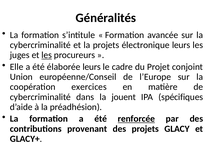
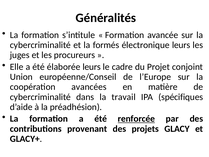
la projets: projets -> formés
les at (47, 55) underline: present -> none
exercices: exercices -> avancées
jouent: jouent -> travail
